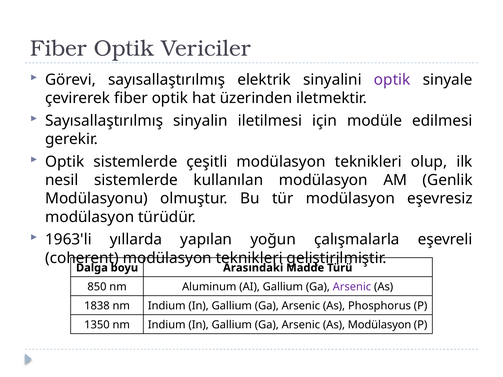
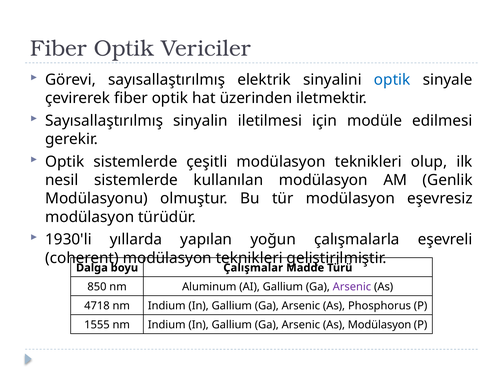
optik at (392, 80) colour: purple -> blue
1963'li: 1963'li -> 1930'li
Arasındaki: Arasındaki -> Çalışmalar
1838: 1838 -> 4718
1350: 1350 -> 1555
